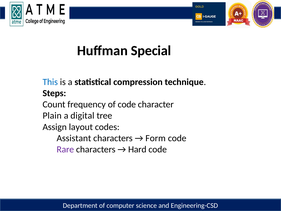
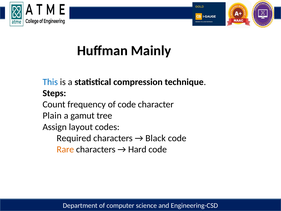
Special: Special -> Mainly
digital: digital -> gamut
Assistant: Assistant -> Required
Form: Form -> Black
Rare colour: purple -> orange
